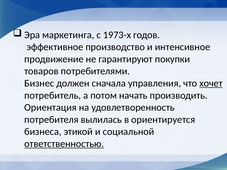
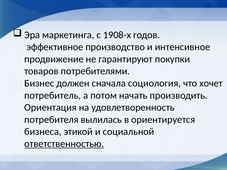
1973-х: 1973-х -> 1908-х
управления: управления -> социология
хочет underline: present -> none
